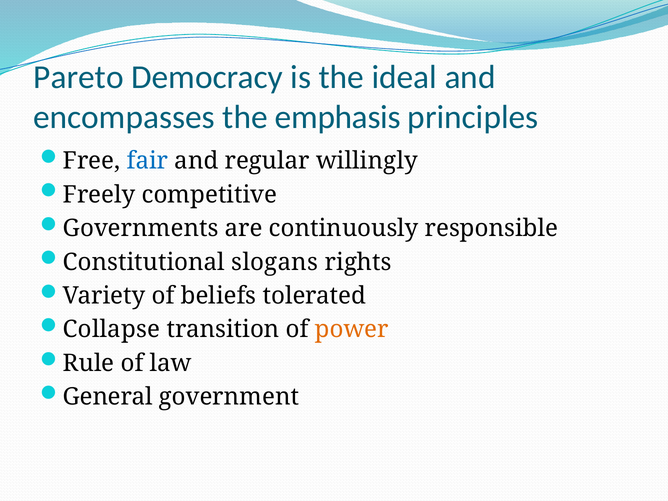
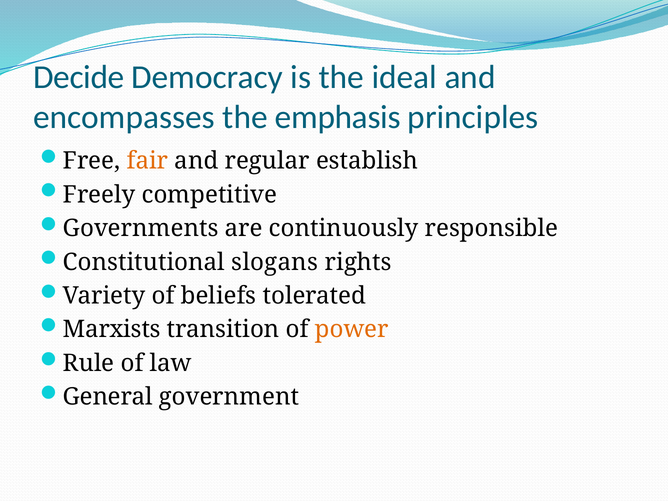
Pareto: Pareto -> Decide
fair colour: blue -> orange
willingly: willingly -> establish
Collapse: Collapse -> Marxists
